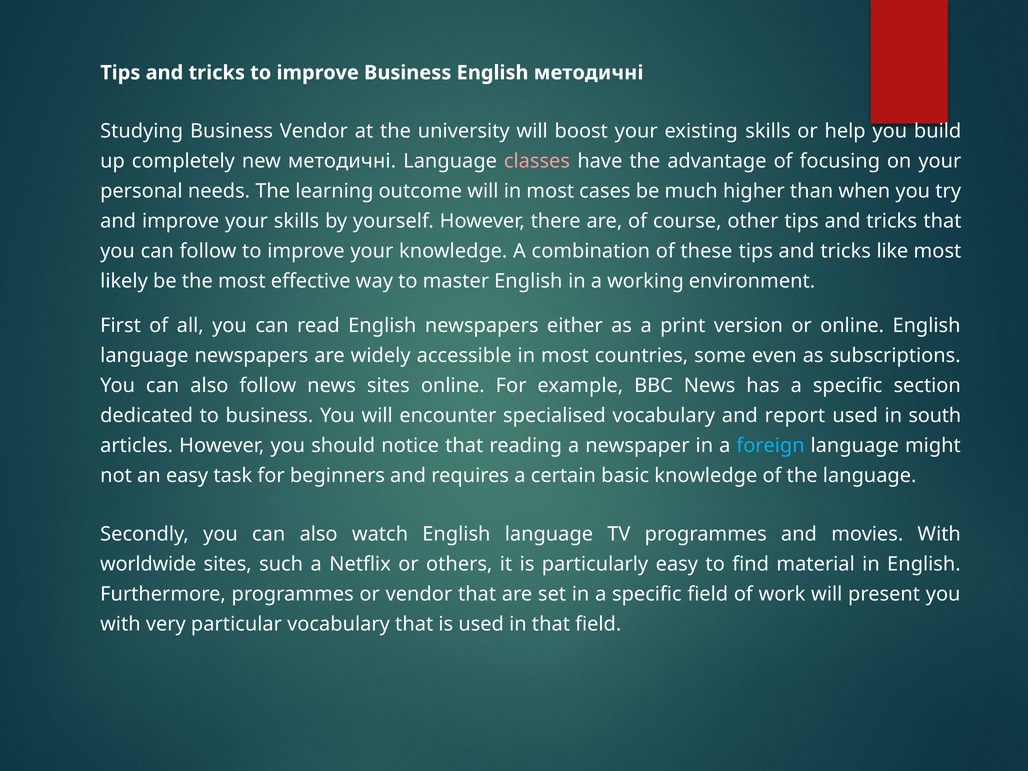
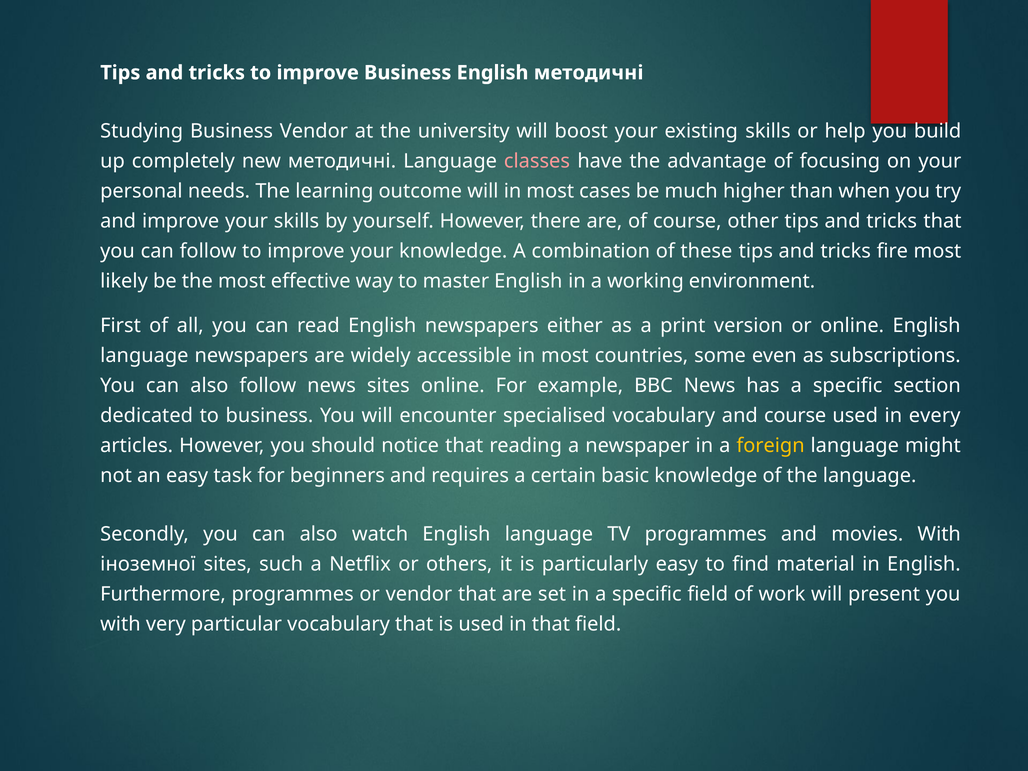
like: like -> fire
and report: report -> course
south: south -> every
foreign colour: light blue -> yellow
worldwide: worldwide -> іноземної
